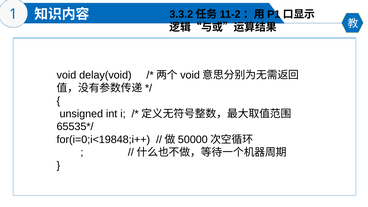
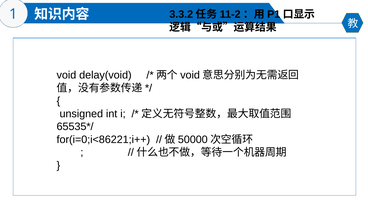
for(i=0;i<19848;i++: for(i=0;i<19848;i++ -> for(i=0;i<86221;i++
